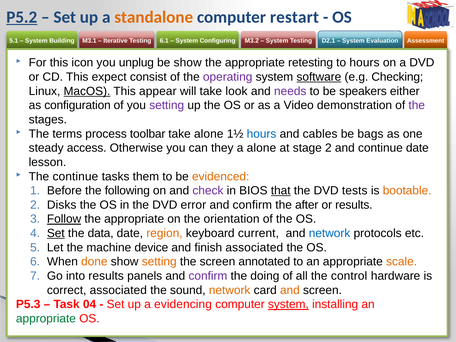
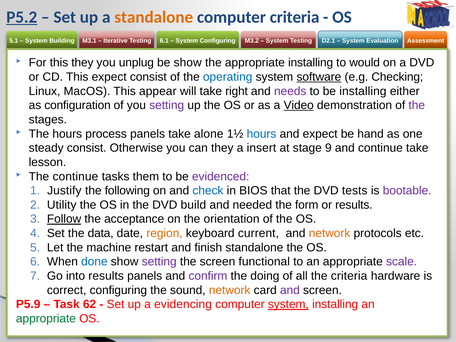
computer restart: restart -> criteria
this icon: icon -> they
appropriate retesting: retesting -> installing
to hours: hours -> would
operating colour: purple -> blue
MacOS underline: present -> none
look: look -> right
be speakers: speakers -> installing
Video underline: none -> present
The terms: terms -> hours
process toolbar: toolbar -> panels
and cables: cables -> expect
bags: bags -> hand
steady access: access -> consist
a alone: alone -> insert
stage 2: 2 -> 9
continue date: date -> take
evidenced colour: orange -> purple
Before: Before -> Justify
check colour: purple -> blue
that underline: present -> none
bootable colour: orange -> purple
Disks: Disks -> Utility
error: error -> build
confirm at (252, 205): confirm -> needed
after: after -> form
appropriate at (134, 219): appropriate -> acceptance
Set at (56, 233) underline: present -> none
network at (330, 233) colour: blue -> orange
device: device -> restart
finish associated: associated -> standalone
done colour: orange -> blue
setting at (159, 262) colour: orange -> purple
annotated: annotated -> functional
scale colour: orange -> purple
the control: control -> criteria
correct associated: associated -> configuring
and at (290, 290) colour: orange -> purple
P5.3: P5.3 -> P5.9
04: 04 -> 62
